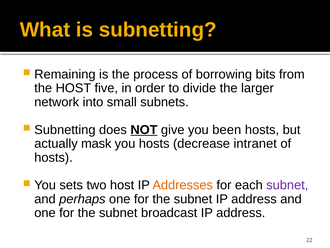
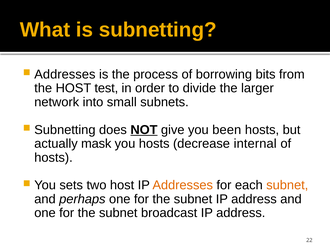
Remaining at (65, 74): Remaining -> Addresses
five: five -> test
intranet: intranet -> internal
subnet at (287, 185) colour: purple -> orange
